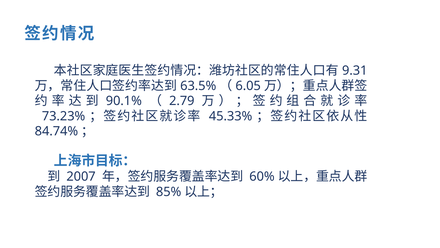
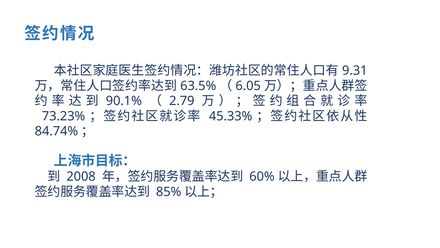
2007: 2007 -> 2008
